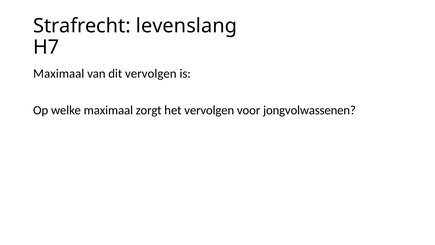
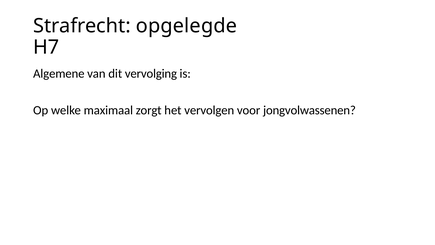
levenslang: levenslang -> opgelegde
Maximaal at (59, 74): Maximaal -> Algemene
dit vervolgen: vervolgen -> vervolging
